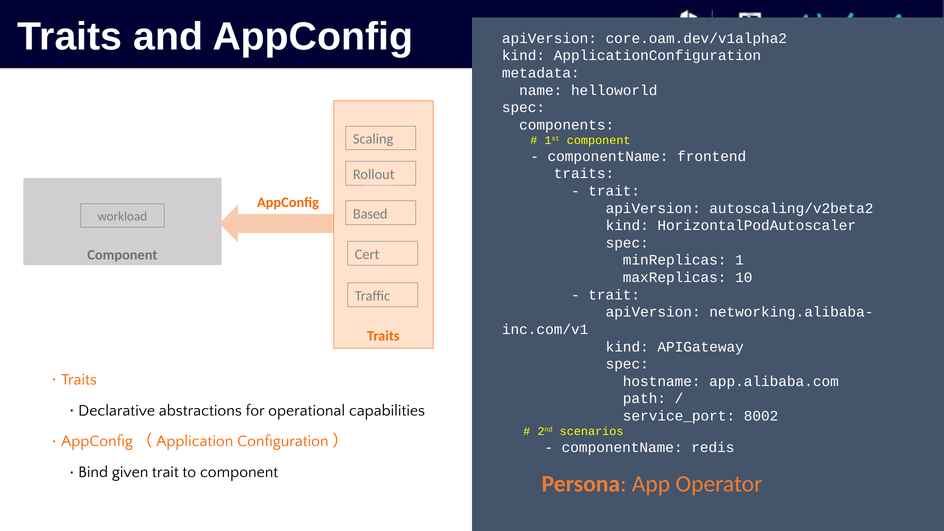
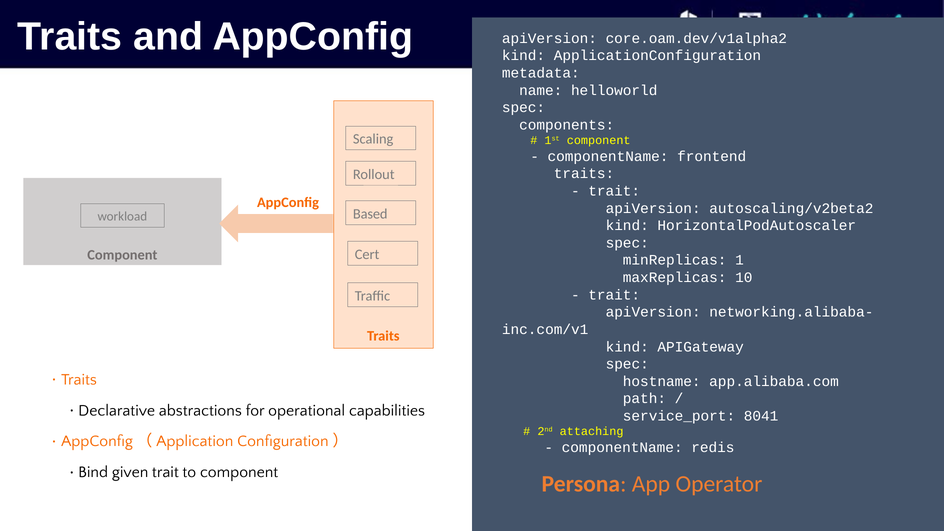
8002: 8002 -> 8041
scenarios: scenarios -> attaching
